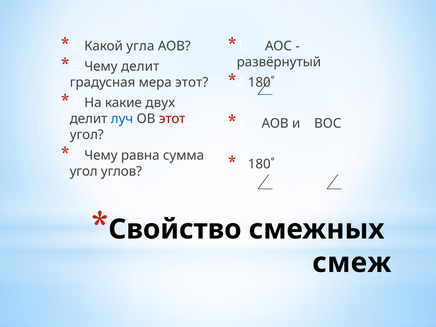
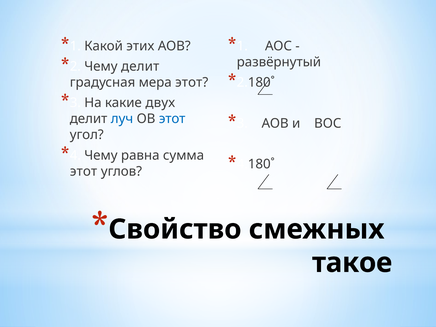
угла: угла -> этих
этот at (172, 119) colour: red -> blue
угол at (84, 171): угол -> этот
смеж: смеж -> такое
